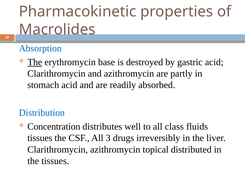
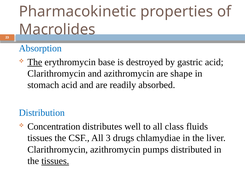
partly: partly -> shape
irreversibly: irreversibly -> chlamydiae
topical: topical -> pumps
tissues at (55, 161) underline: none -> present
